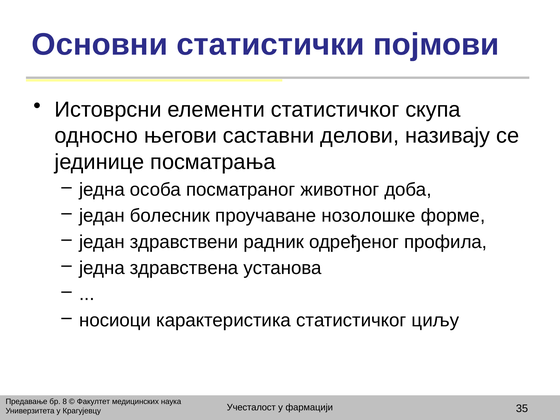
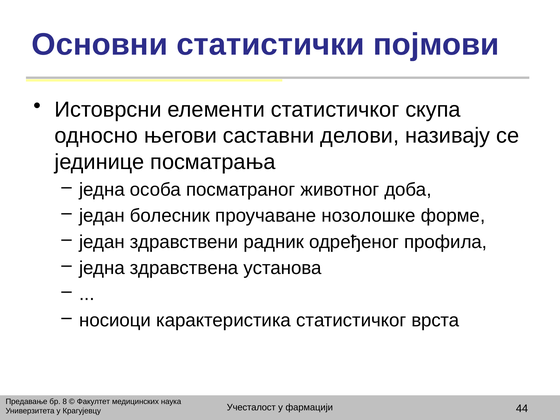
циљу: циљу -> врста
35: 35 -> 44
